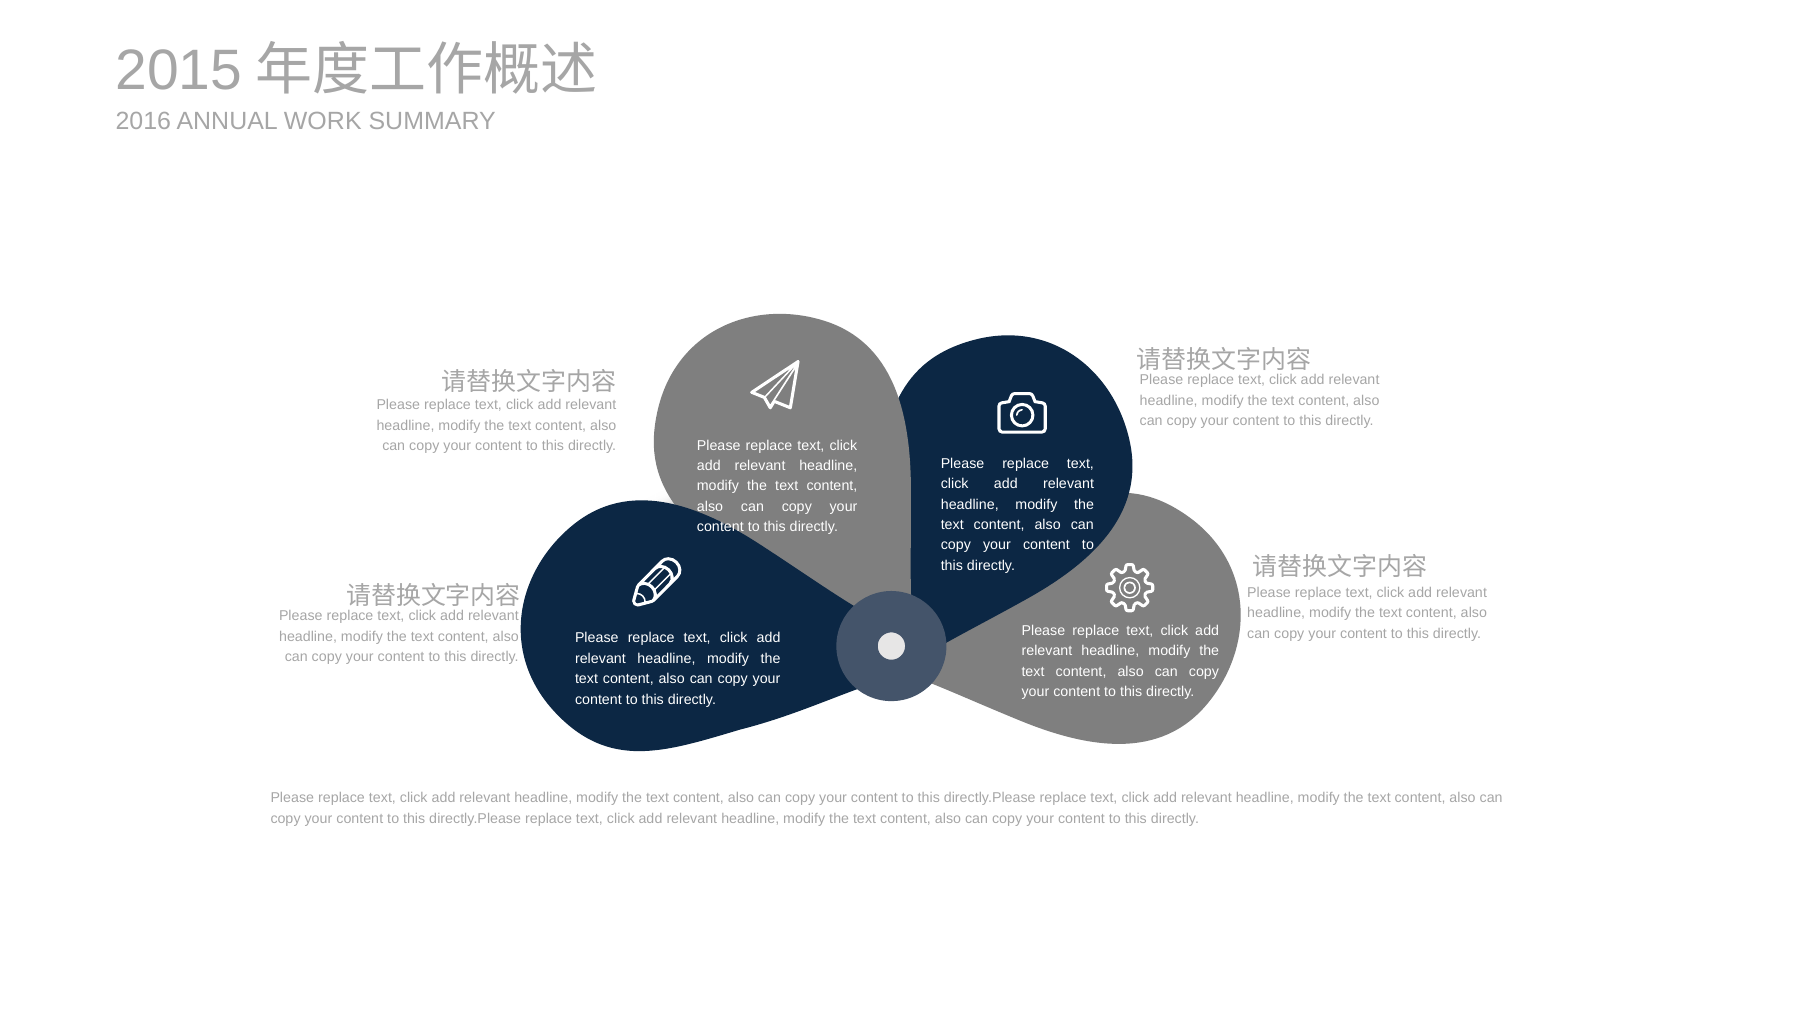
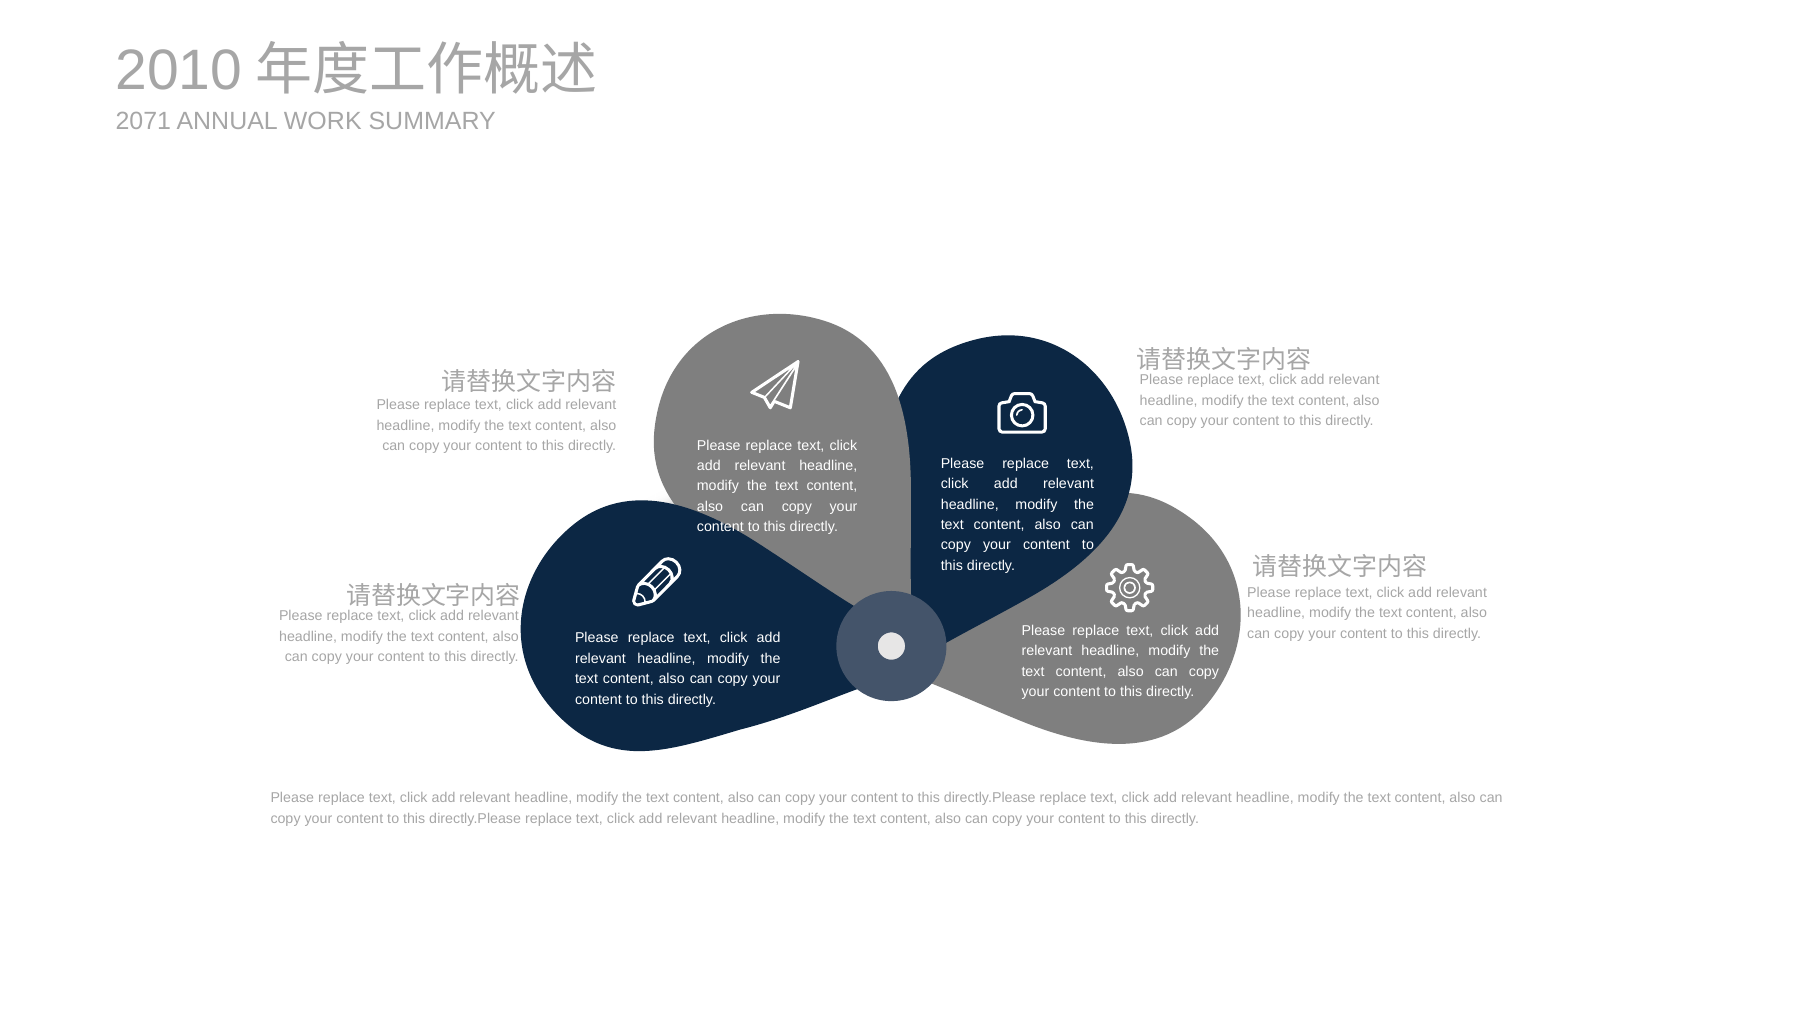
2015: 2015 -> 2010
2016: 2016 -> 2071
